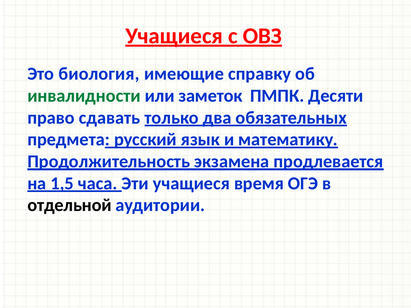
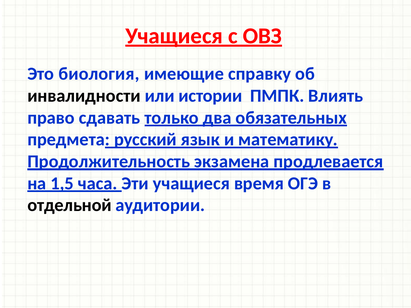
инвалидности colour: green -> black
заметок: заметок -> истории
Десяти: Десяти -> Влиять
